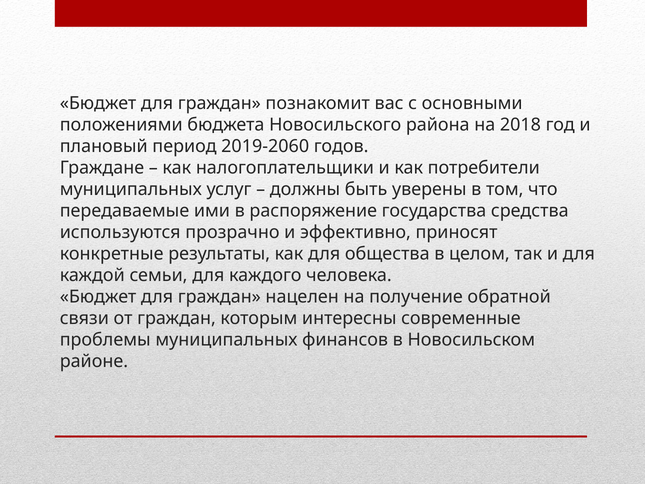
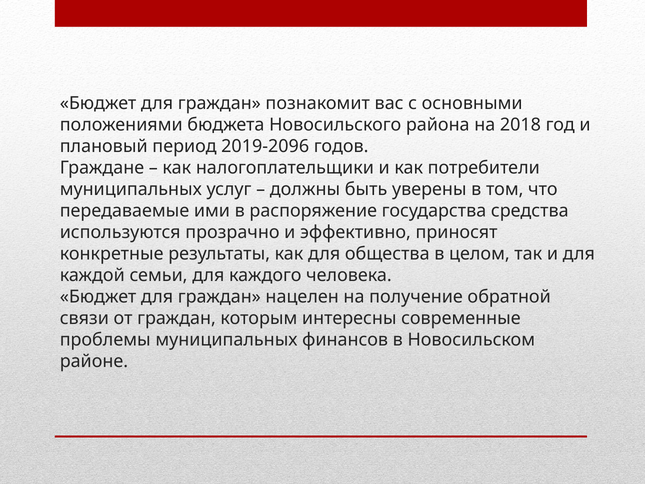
2019-2060: 2019-2060 -> 2019-2096
